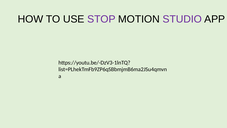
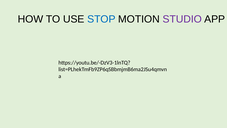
STOP colour: purple -> blue
